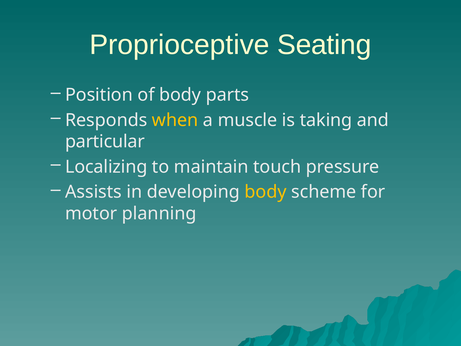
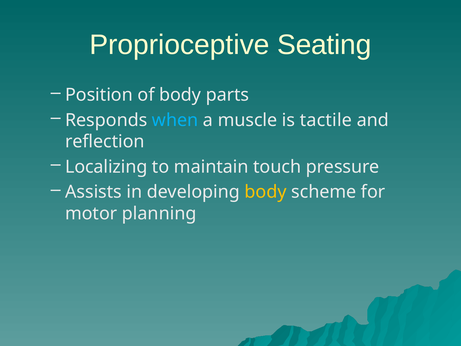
when colour: yellow -> light blue
taking: taking -> tactile
particular: particular -> reflection
